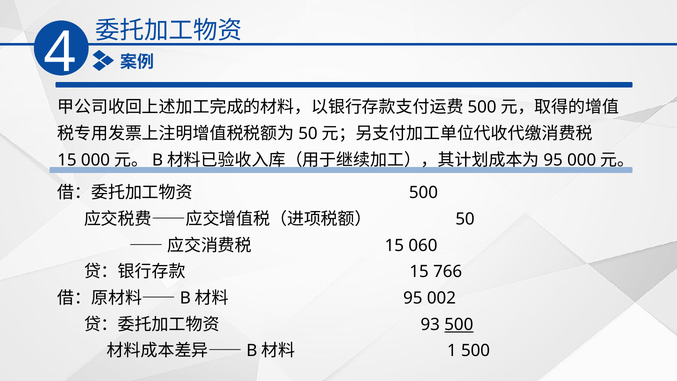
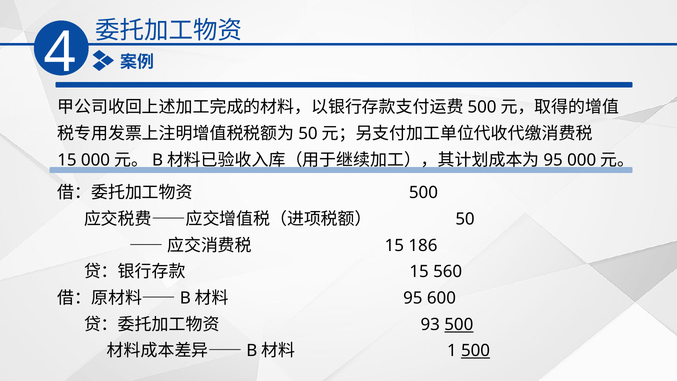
060: 060 -> 186
766: 766 -> 560
002: 002 -> 600
500 at (476, 351) underline: none -> present
